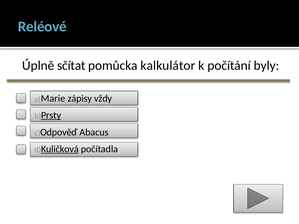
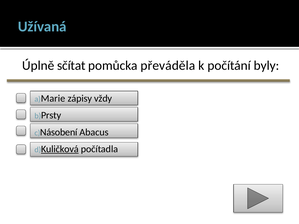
Reléové: Reléové -> Užívaná
kalkulátor: kalkulátor -> převáděla
Prsty underline: present -> none
Odpověď: Odpověď -> Násobení
